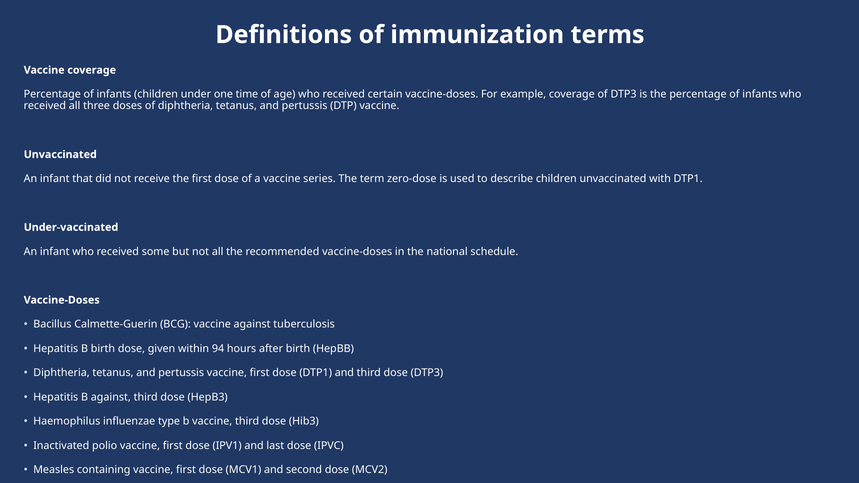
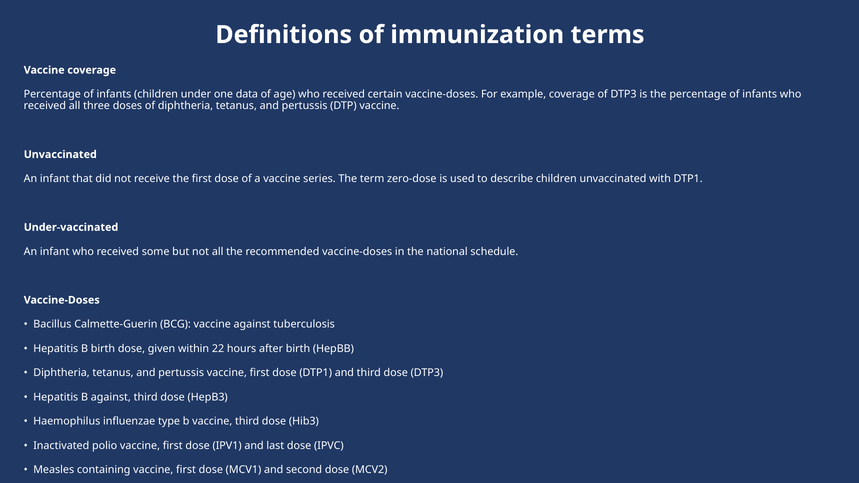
time: time -> data
94: 94 -> 22
